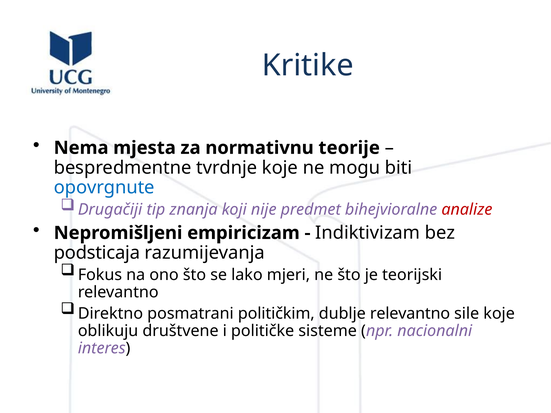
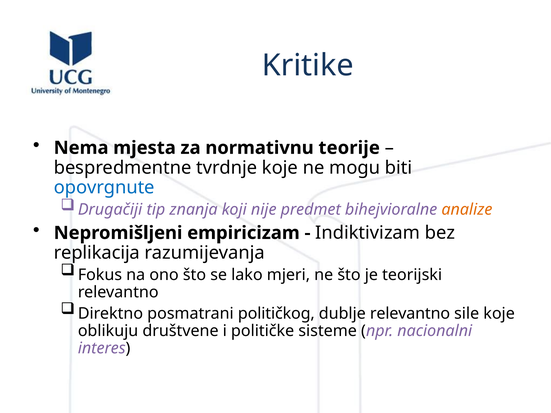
analize colour: red -> orange
podsticaja: podsticaja -> replikacija
političkim: političkim -> političkog
